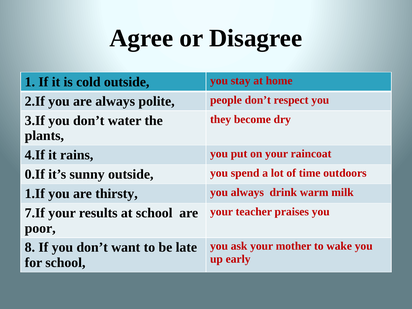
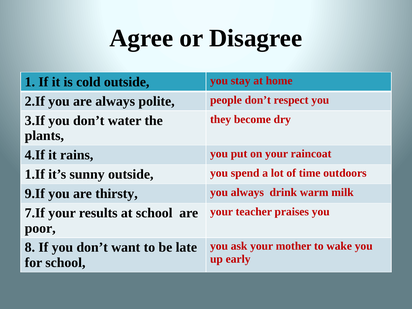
0.If: 0.If -> 1.If
1.If: 1.If -> 9.If
